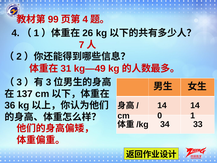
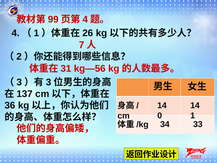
kg—49: kg—49 -> kg—56
